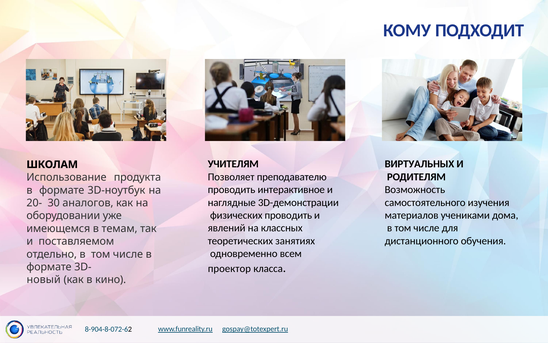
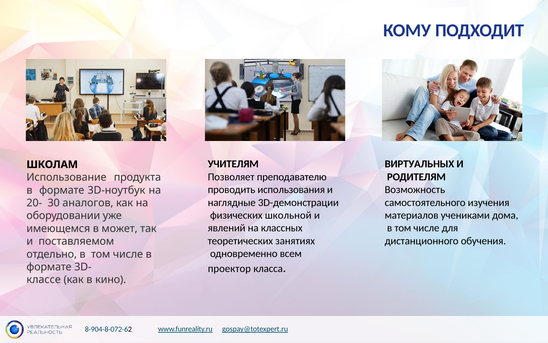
интерактивное: интерактивное -> использования
физических проводить: проводить -> школьной
темам: темам -> может
новый: новый -> классе
